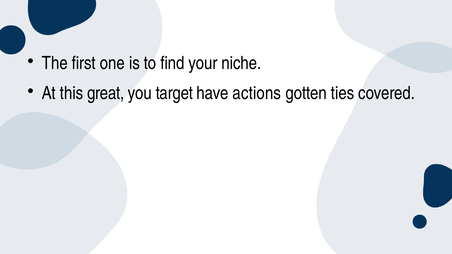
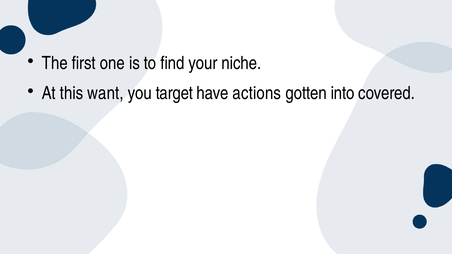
great: great -> want
ties: ties -> into
